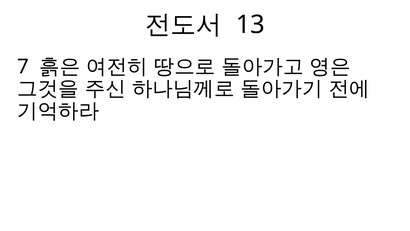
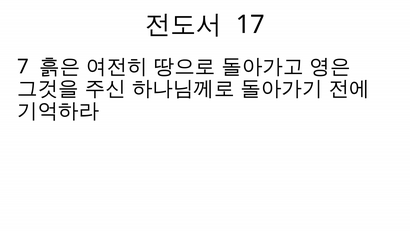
13: 13 -> 17
